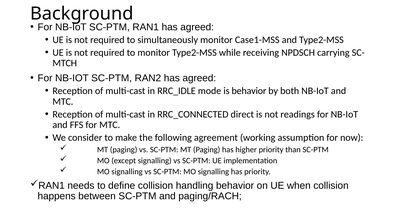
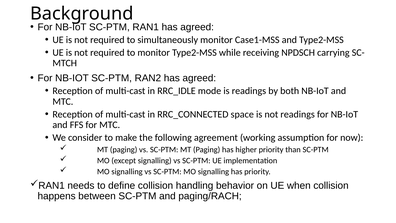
is behavior: behavior -> readings
direct: direct -> space
